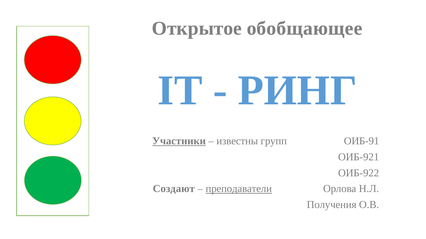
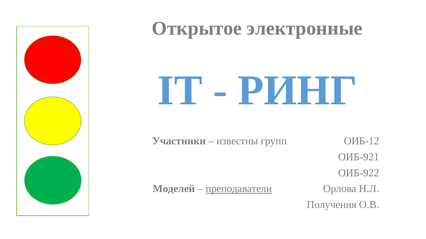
обобщающее: обобщающее -> электронные
Участники underline: present -> none
ОИБ-91: ОИБ-91 -> ОИБ-12
Создают: Создают -> Моделей
